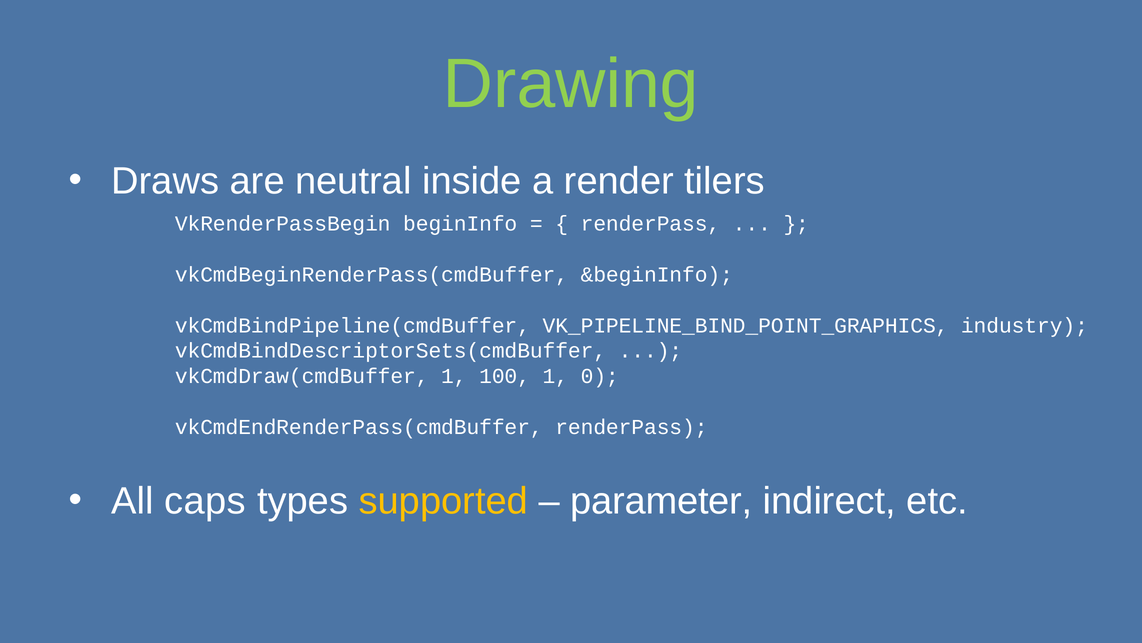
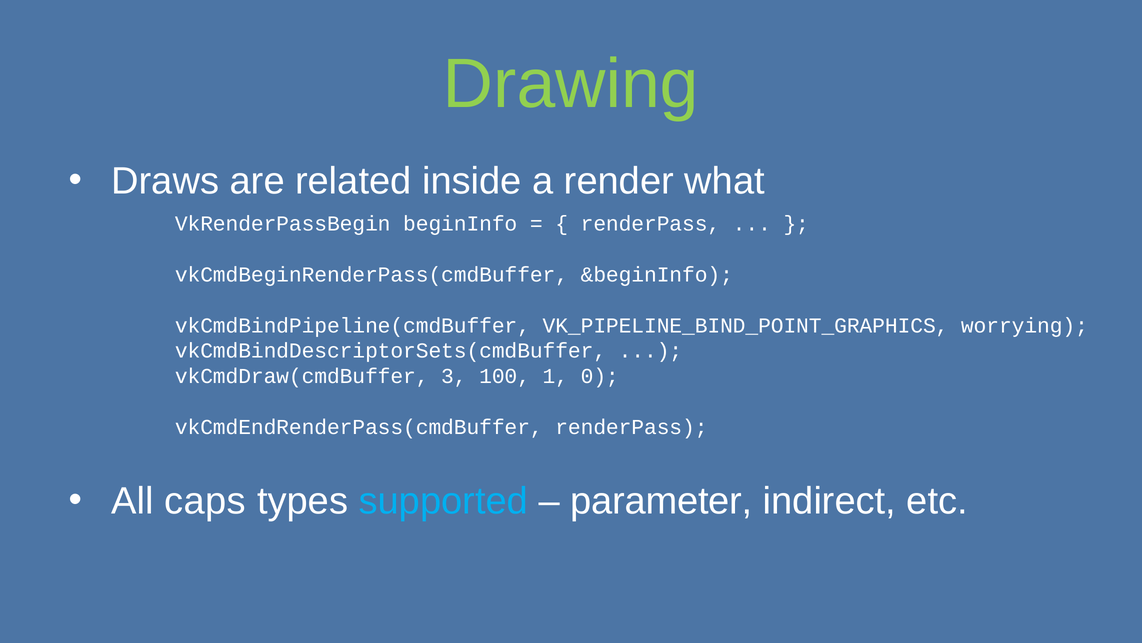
neutral: neutral -> related
tilers: tilers -> what
industry: industry -> worrying
vkCmdDraw(cmdBuffer 1: 1 -> 3
supported colour: yellow -> light blue
